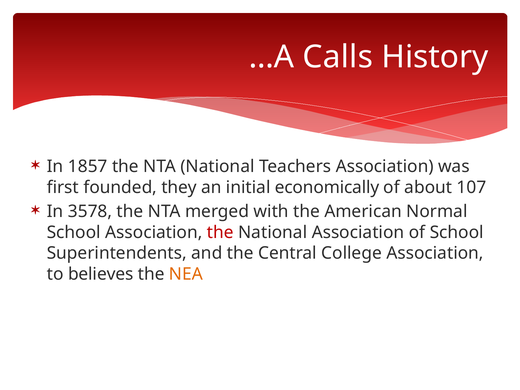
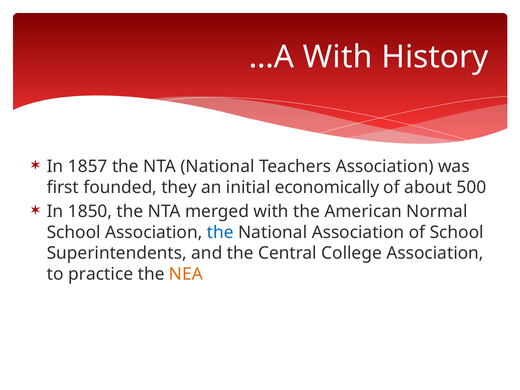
…A Calls: Calls -> With
107: 107 -> 500
3578: 3578 -> 1850
the at (220, 232) colour: red -> blue
believes: believes -> practice
